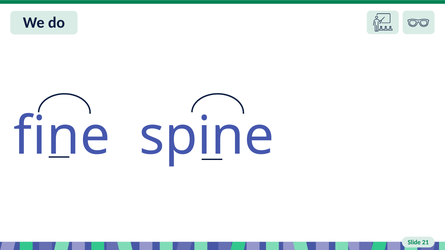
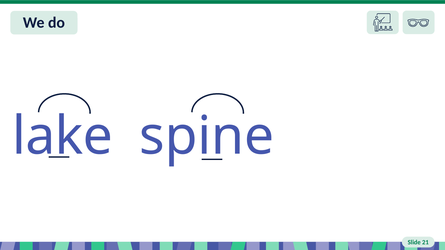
fine: fine -> lake
